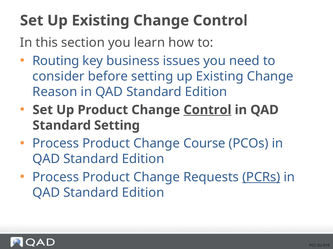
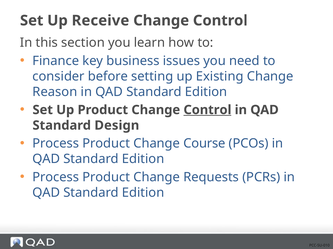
Set Up Existing: Existing -> Receive
Routing: Routing -> Finance
Standard Setting: Setting -> Design
PCRs underline: present -> none
